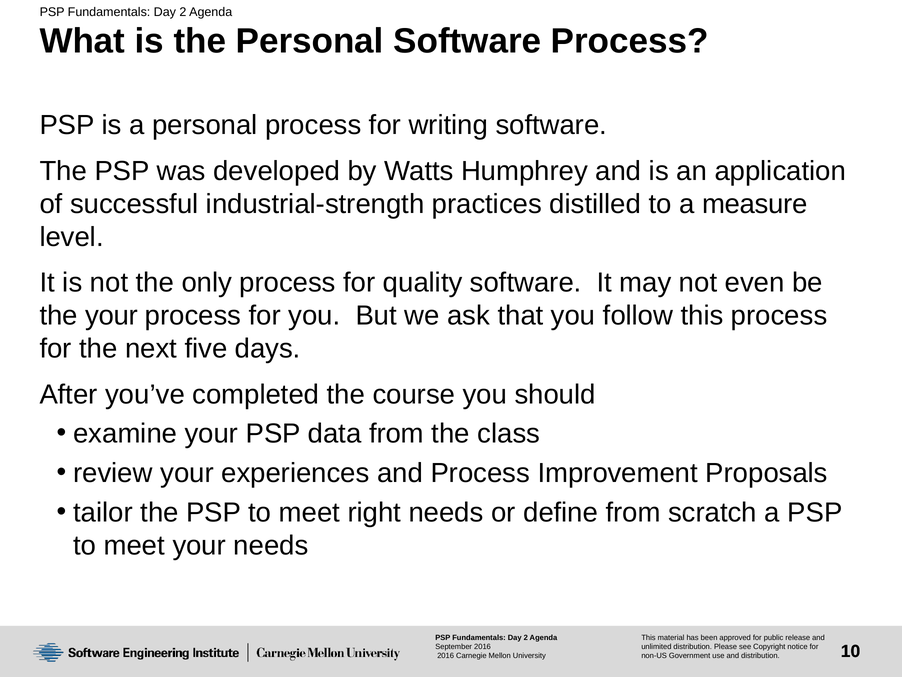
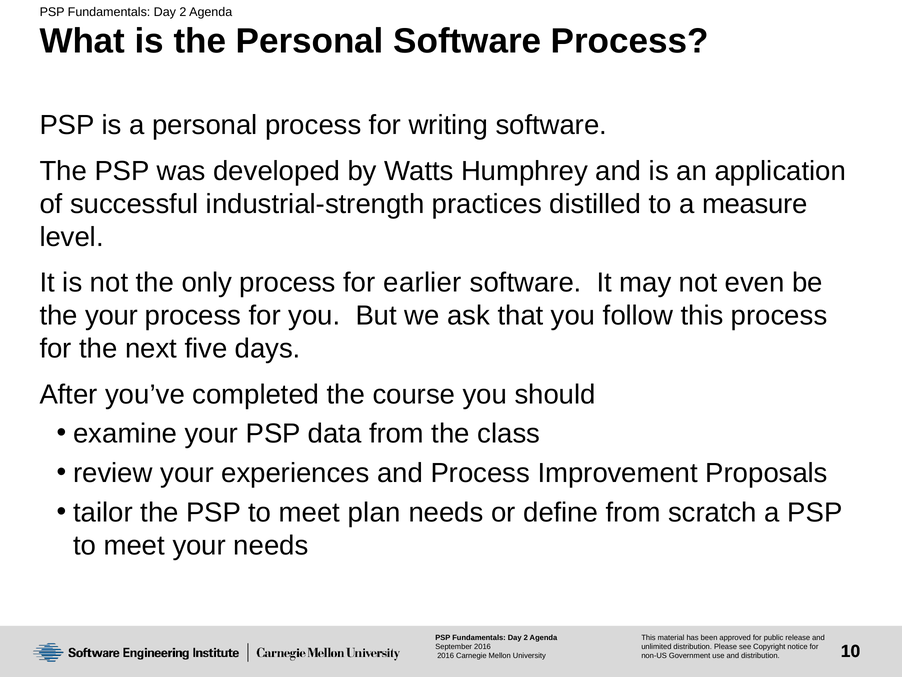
quality: quality -> earlier
right: right -> plan
